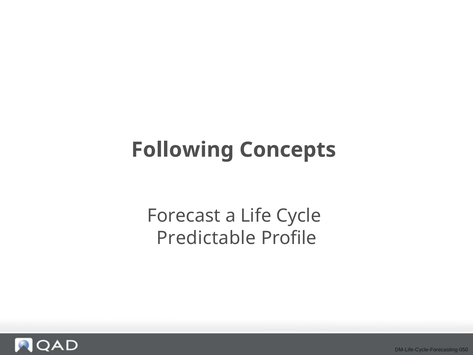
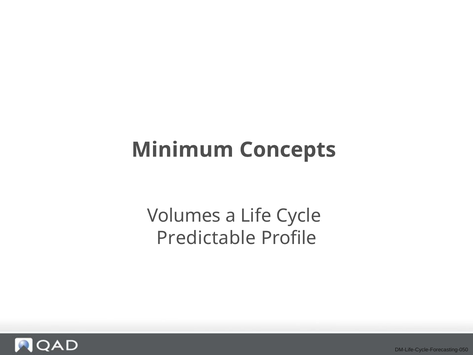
Following: Following -> Minimum
Forecast: Forecast -> Volumes
